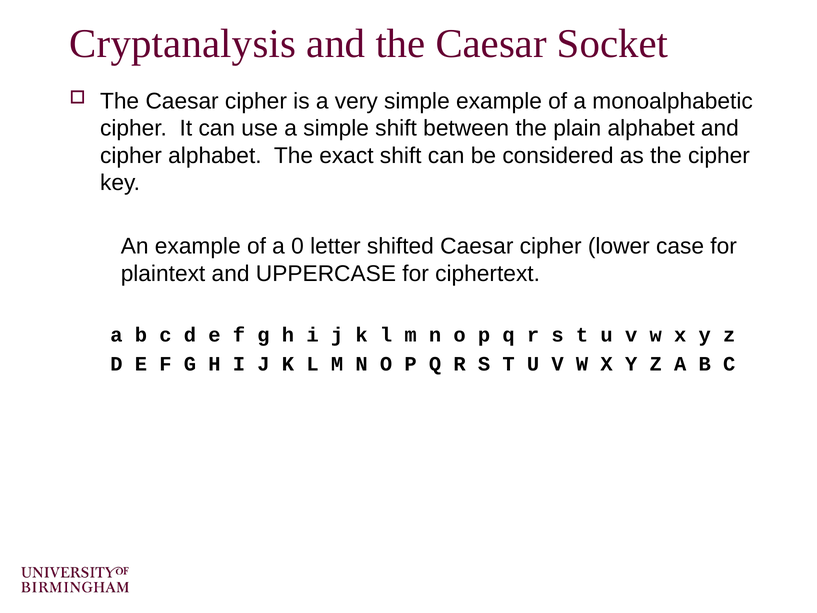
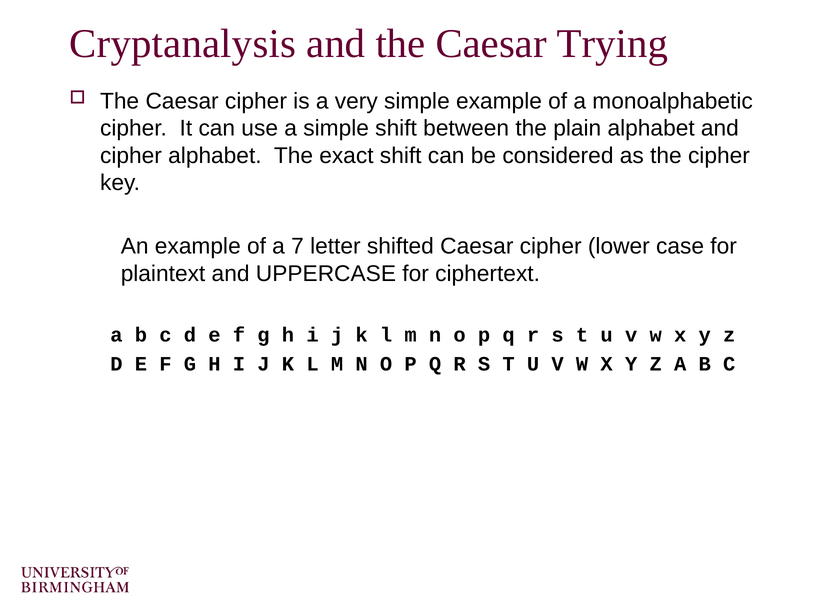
Socket: Socket -> Trying
0: 0 -> 7
